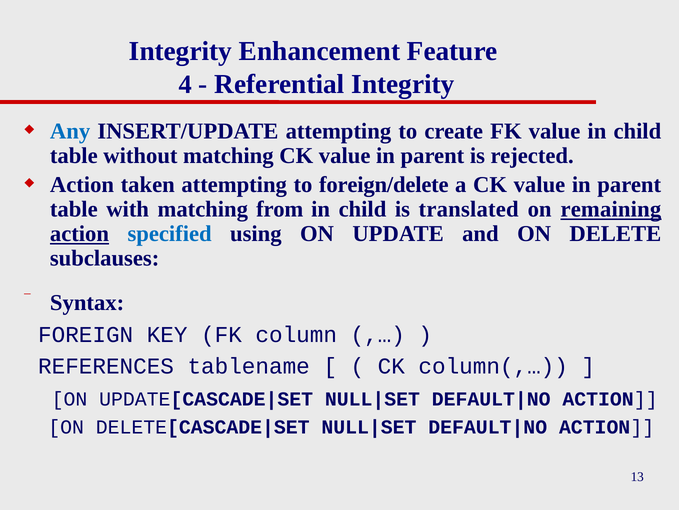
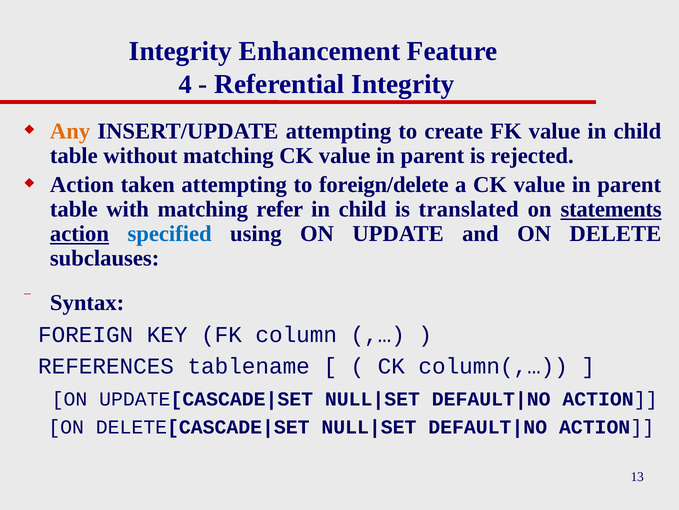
Any colour: blue -> orange
from: from -> refer
remaining: remaining -> statements
